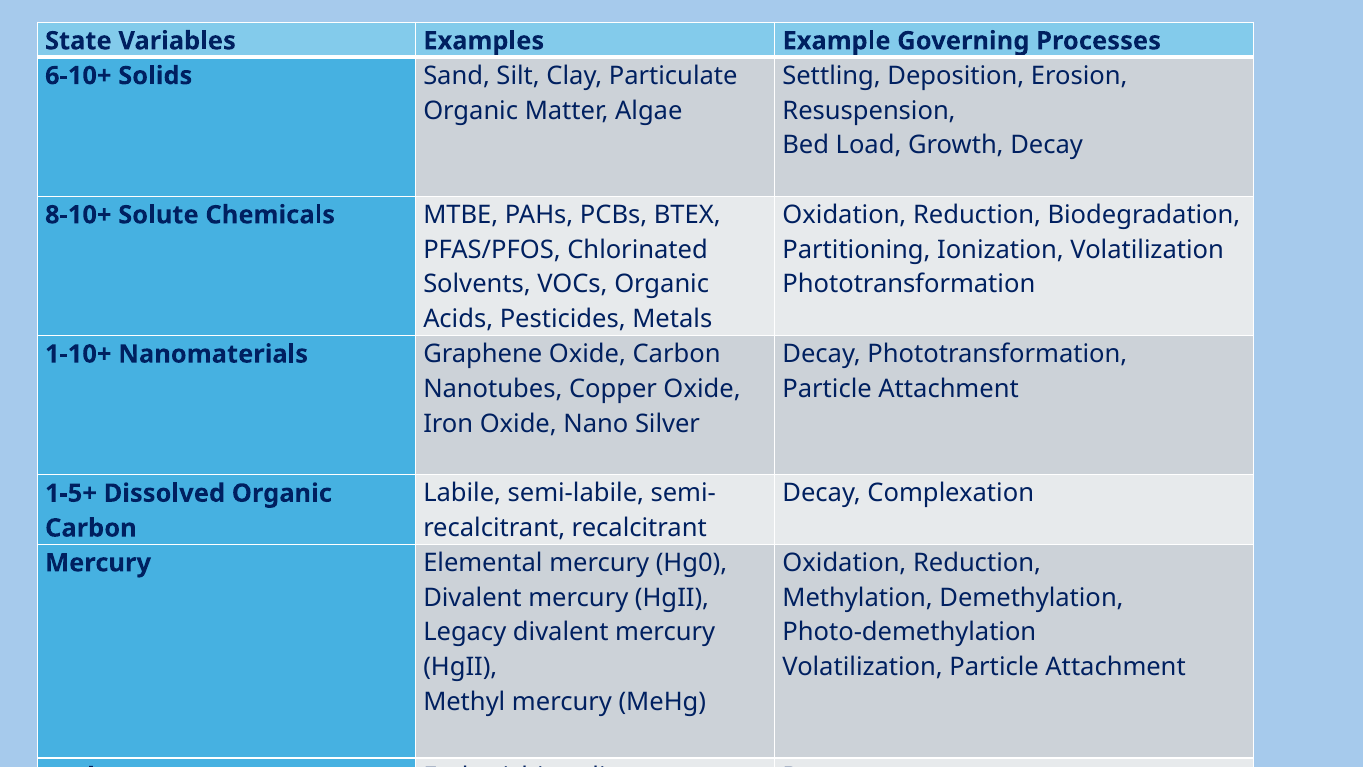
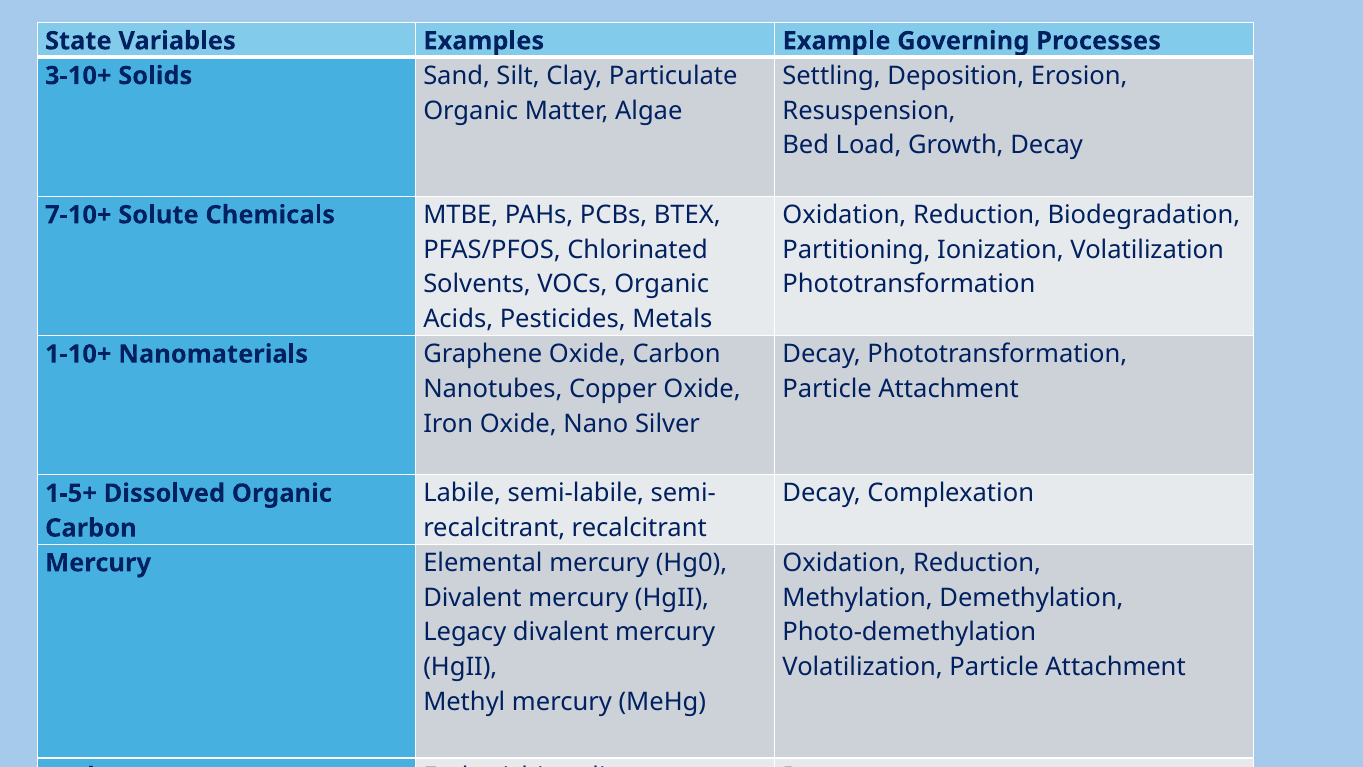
6-10+: 6-10+ -> 3-10+
8-10+: 8-10+ -> 7-10+
